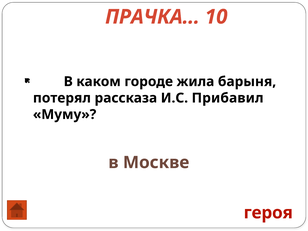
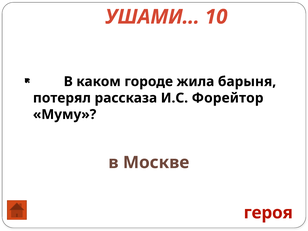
ПРАЧКА…: ПРАЧКА… -> УШАМИ…
Прибавил: Прибавил -> Форейтор
